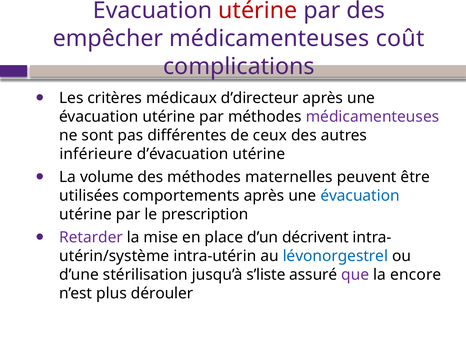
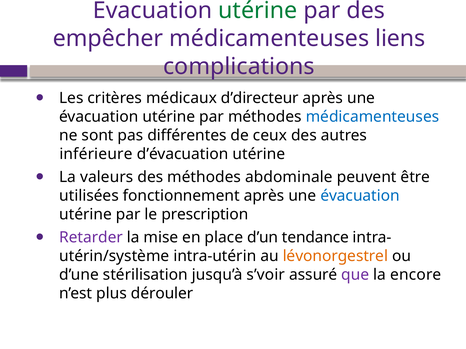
utérine at (258, 11) colour: red -> green
coût: coût -> liens
médicamenteuses at (372, 117) colour: purple -> blue
volume: volume -> valeurs
maternelles: maternelles -> abdominale
comportements: comportements -> fonctionnement
décrivent: décrivent -> tendance
lévonorgestrel colour: blue -> orange
s’liste: s’liste -> s’voir
